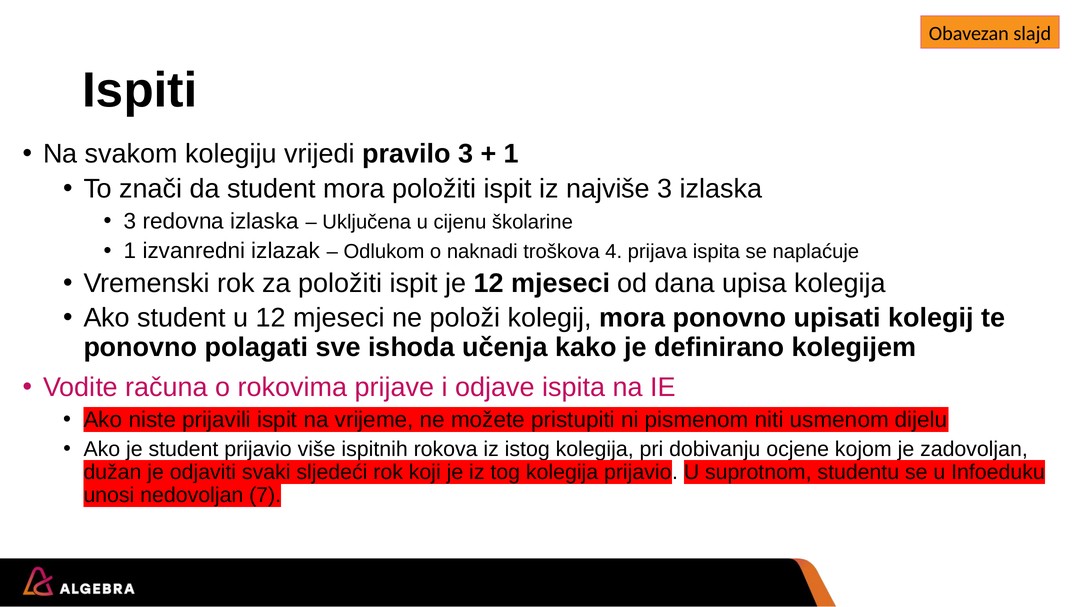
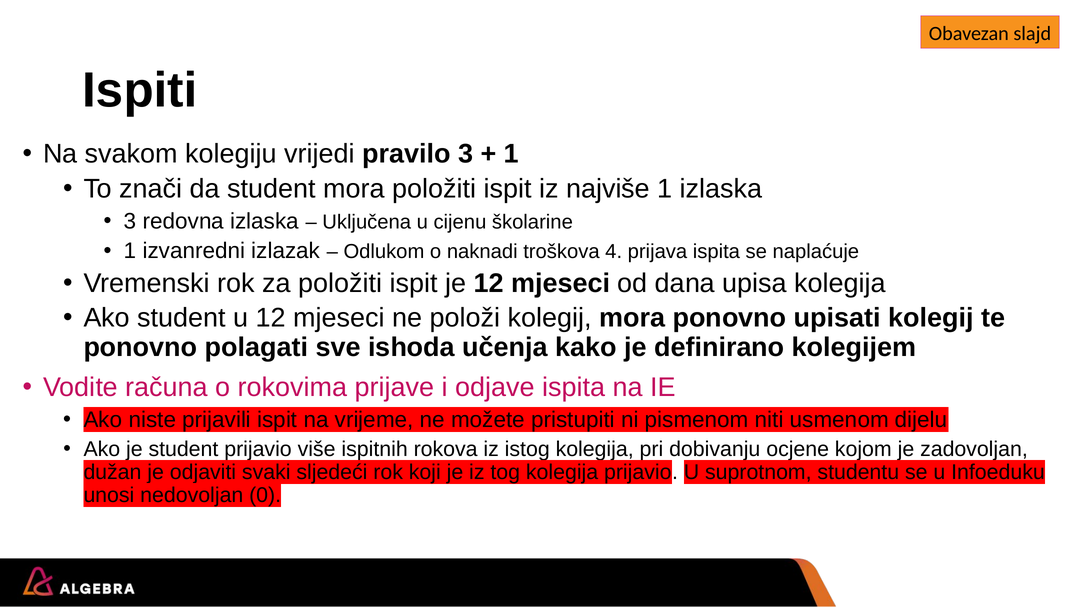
najviše 3: 3 -> 1
7: 7 -> 0
